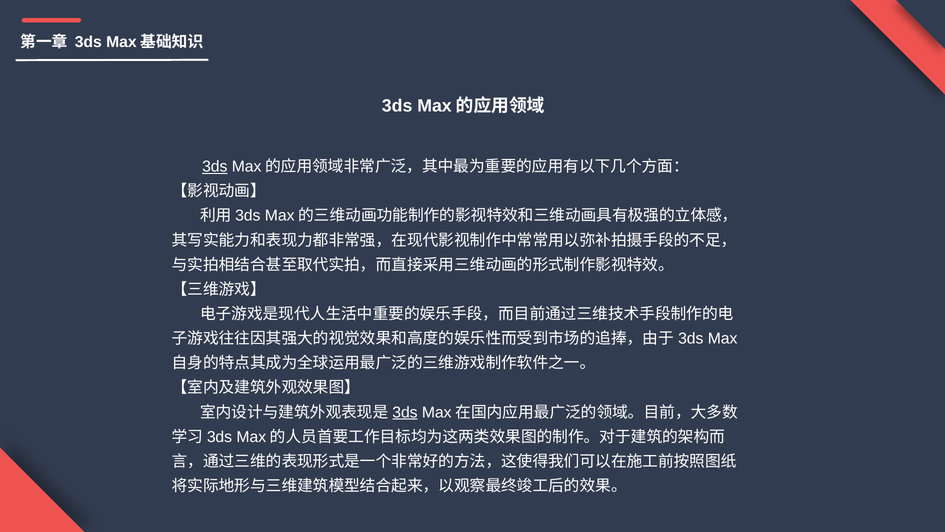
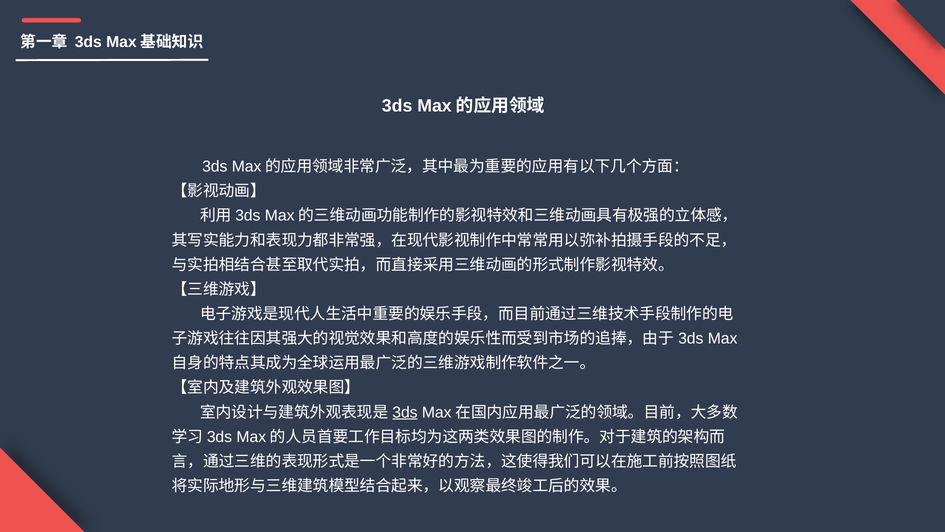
3ds at (215, 166) underline: present -> none
